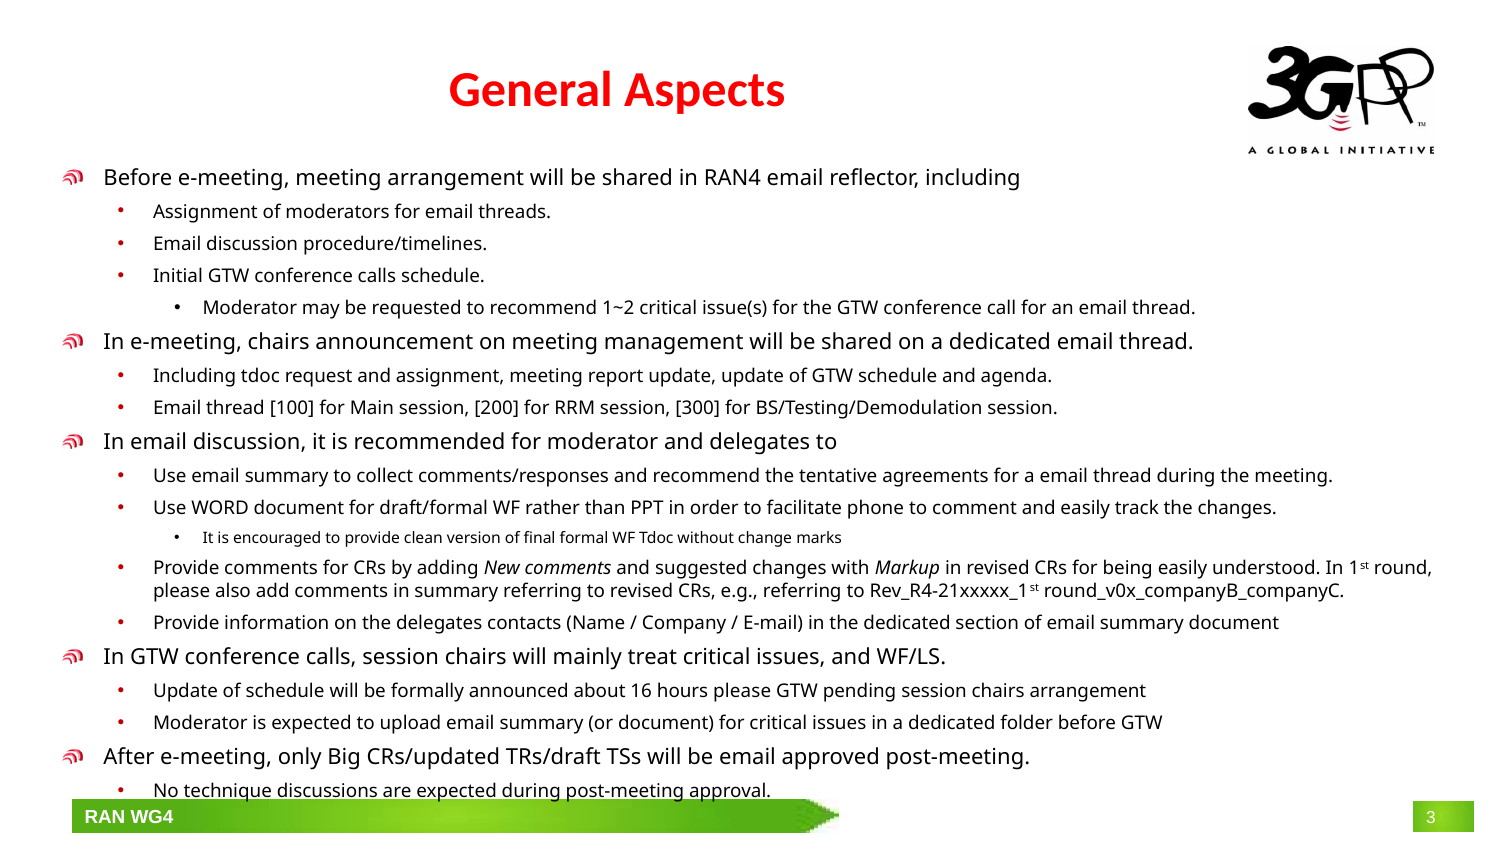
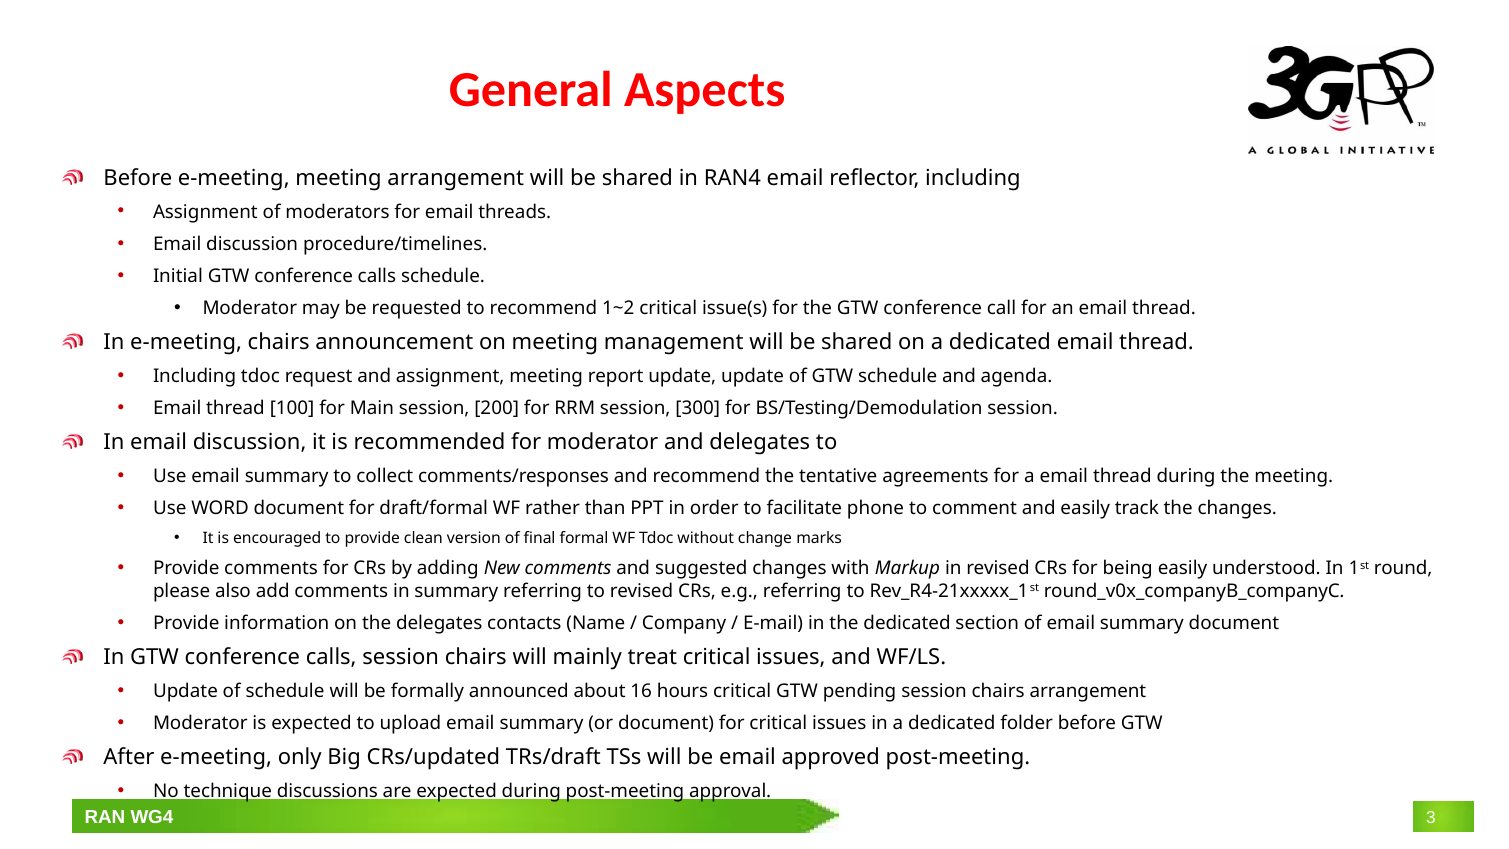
hours please: please -> critical
